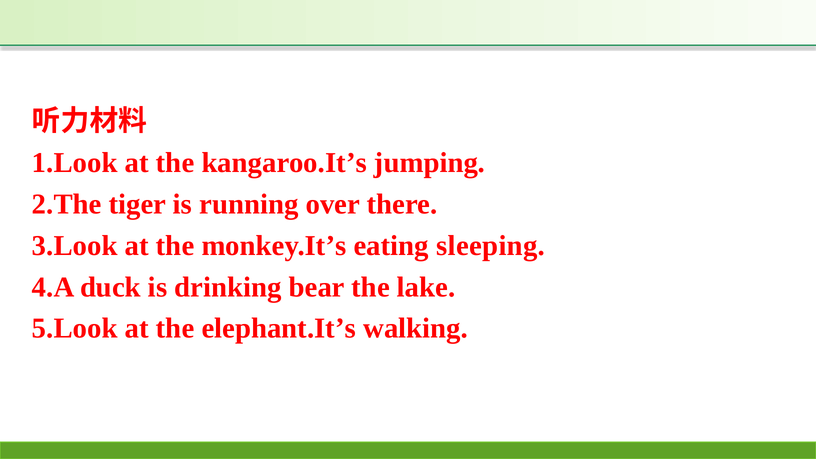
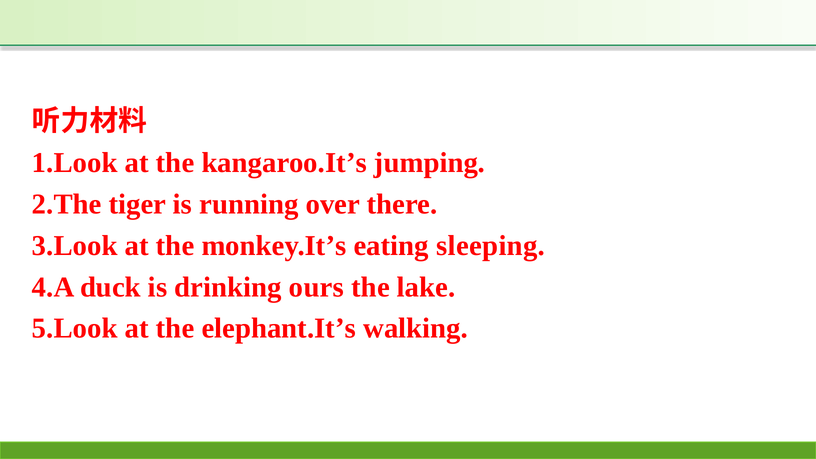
bear: bear -> ours
